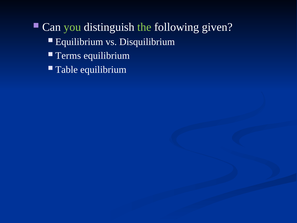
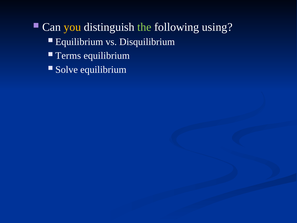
you colour: light green -> yellow
given: given -> using
Table: Table -> Solve
